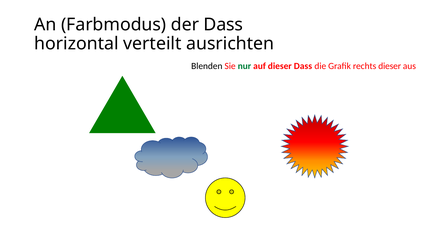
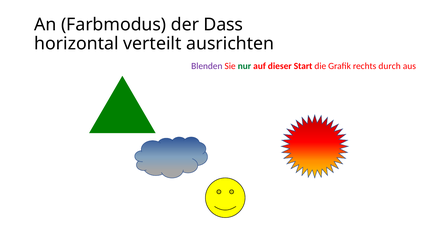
Blenden colour: black -> purple
dieser Dass: Dass -> Start
rechts dieser: dieser -> durch
